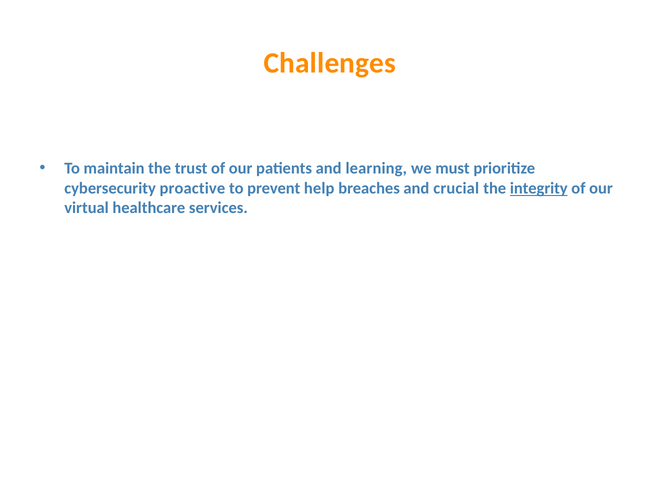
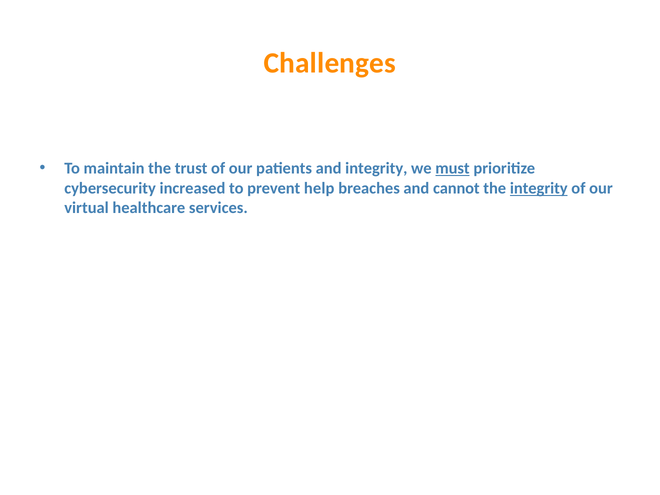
and learning: learning -> integrity
must underline: none -> present
proactive: proactive -> increased
crucial: crucial -> cannot
